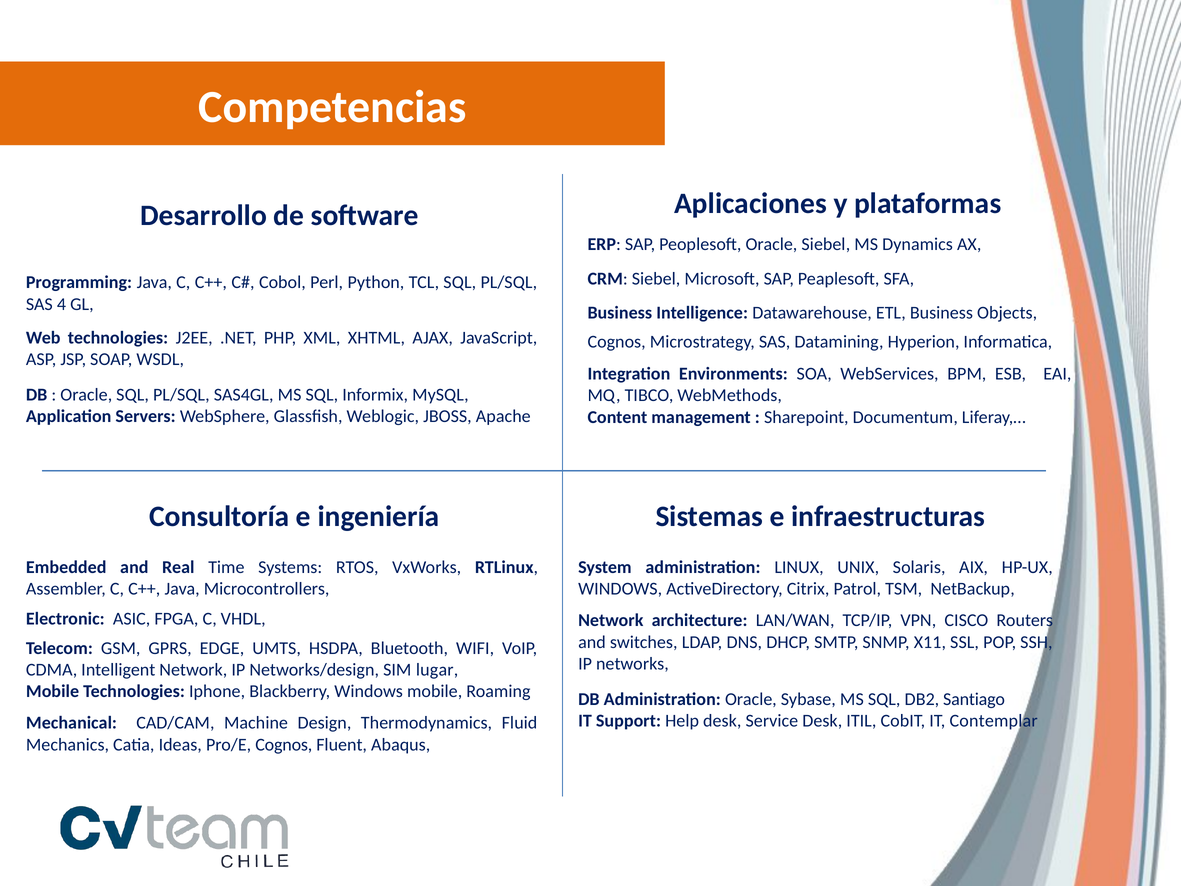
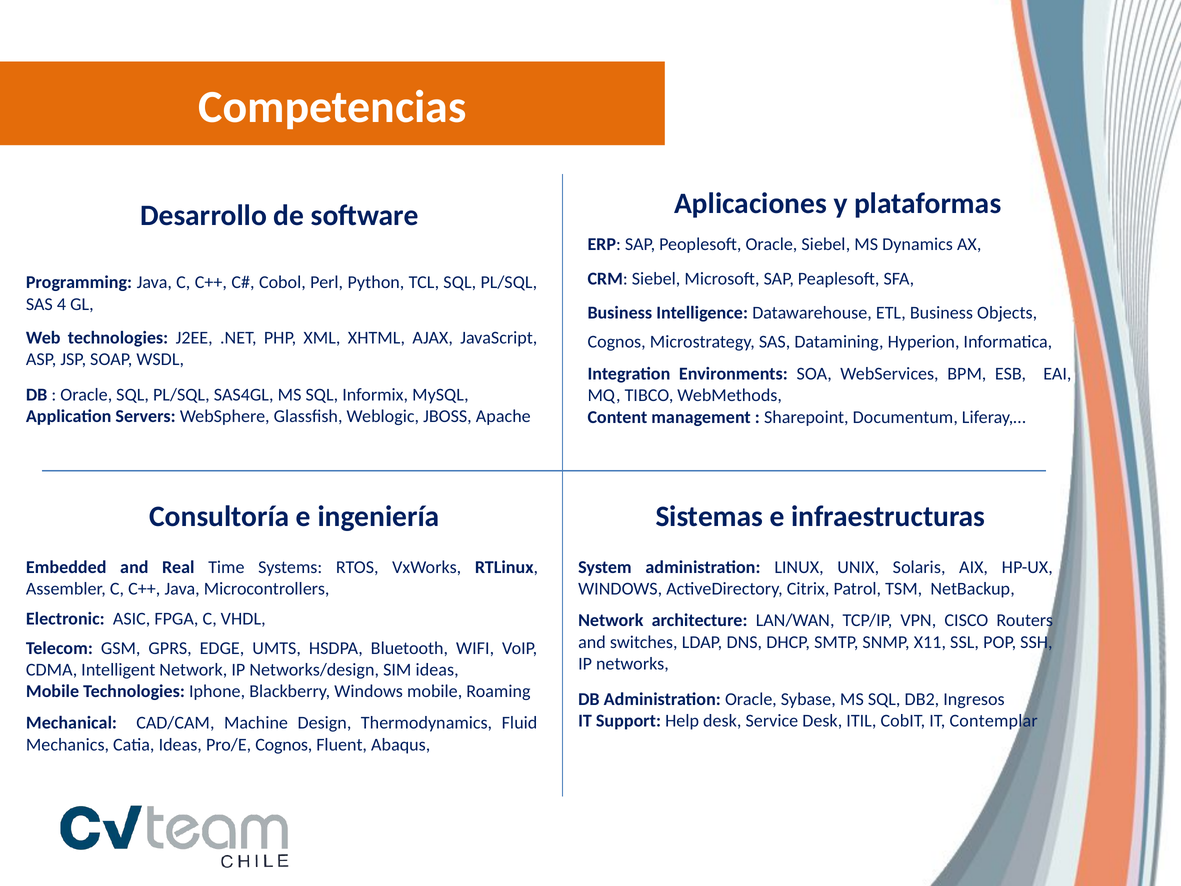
SIM lugar: lugar -> ideas
Santiago: Santiago -> Ingresos
